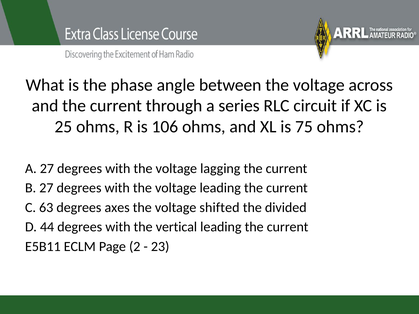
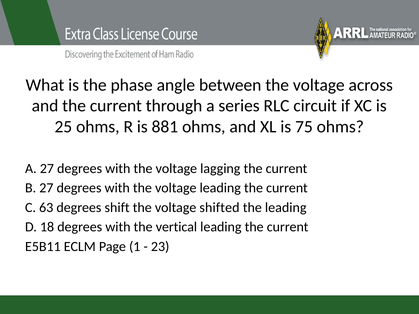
106: 106 -> 881
axes: axes -> shift
the divided: divided -> leading
44: 44 -> 18
2: 2 -> 1
